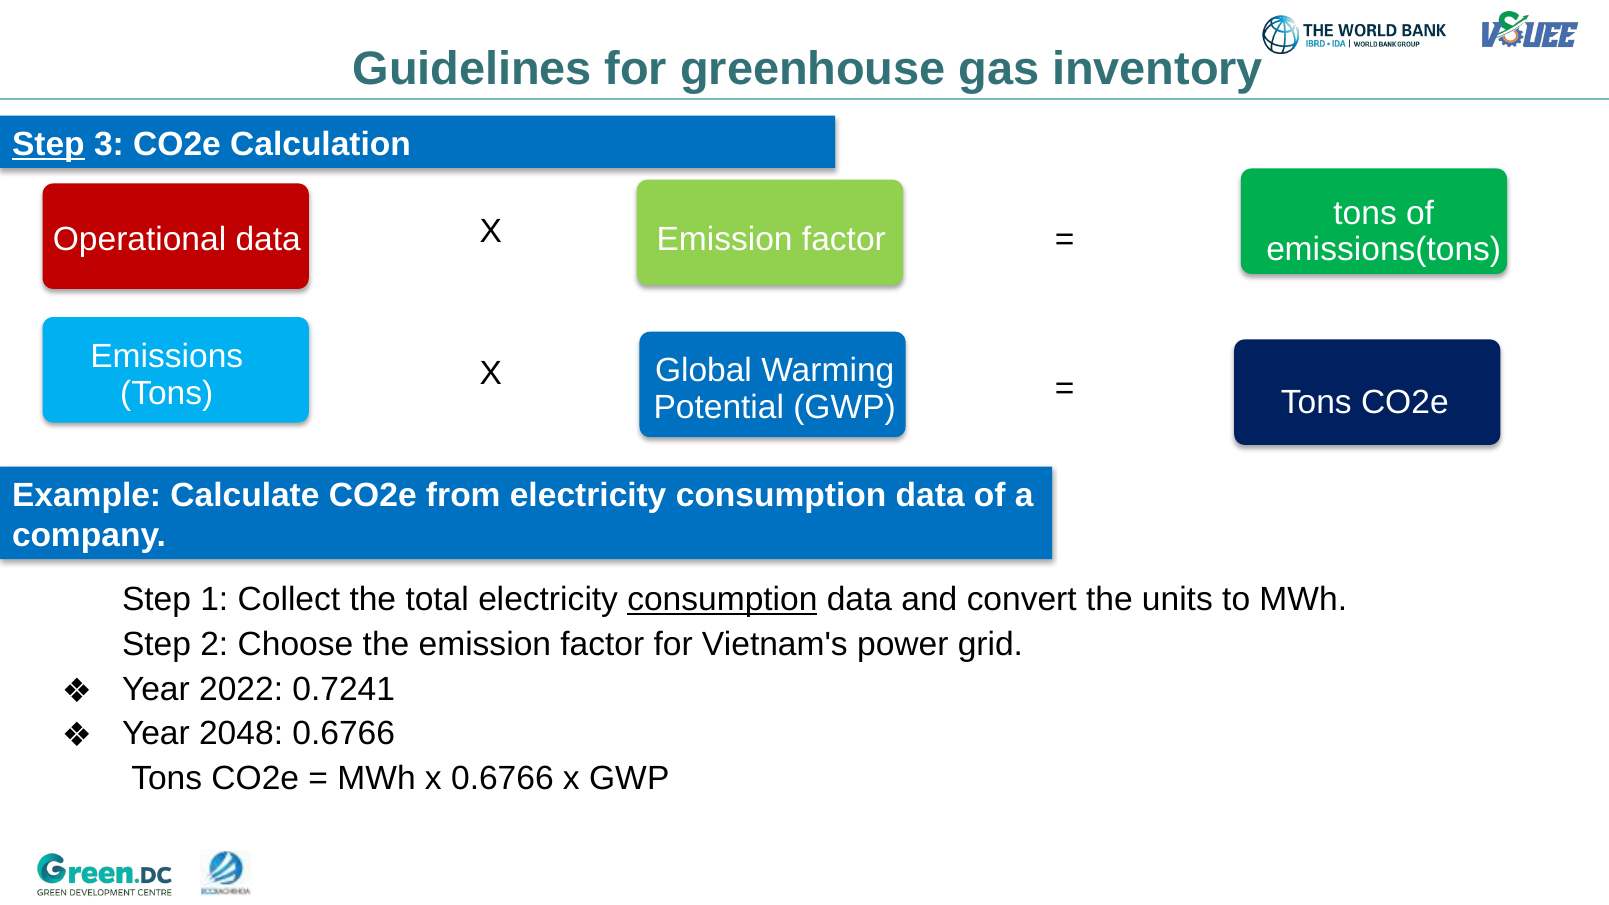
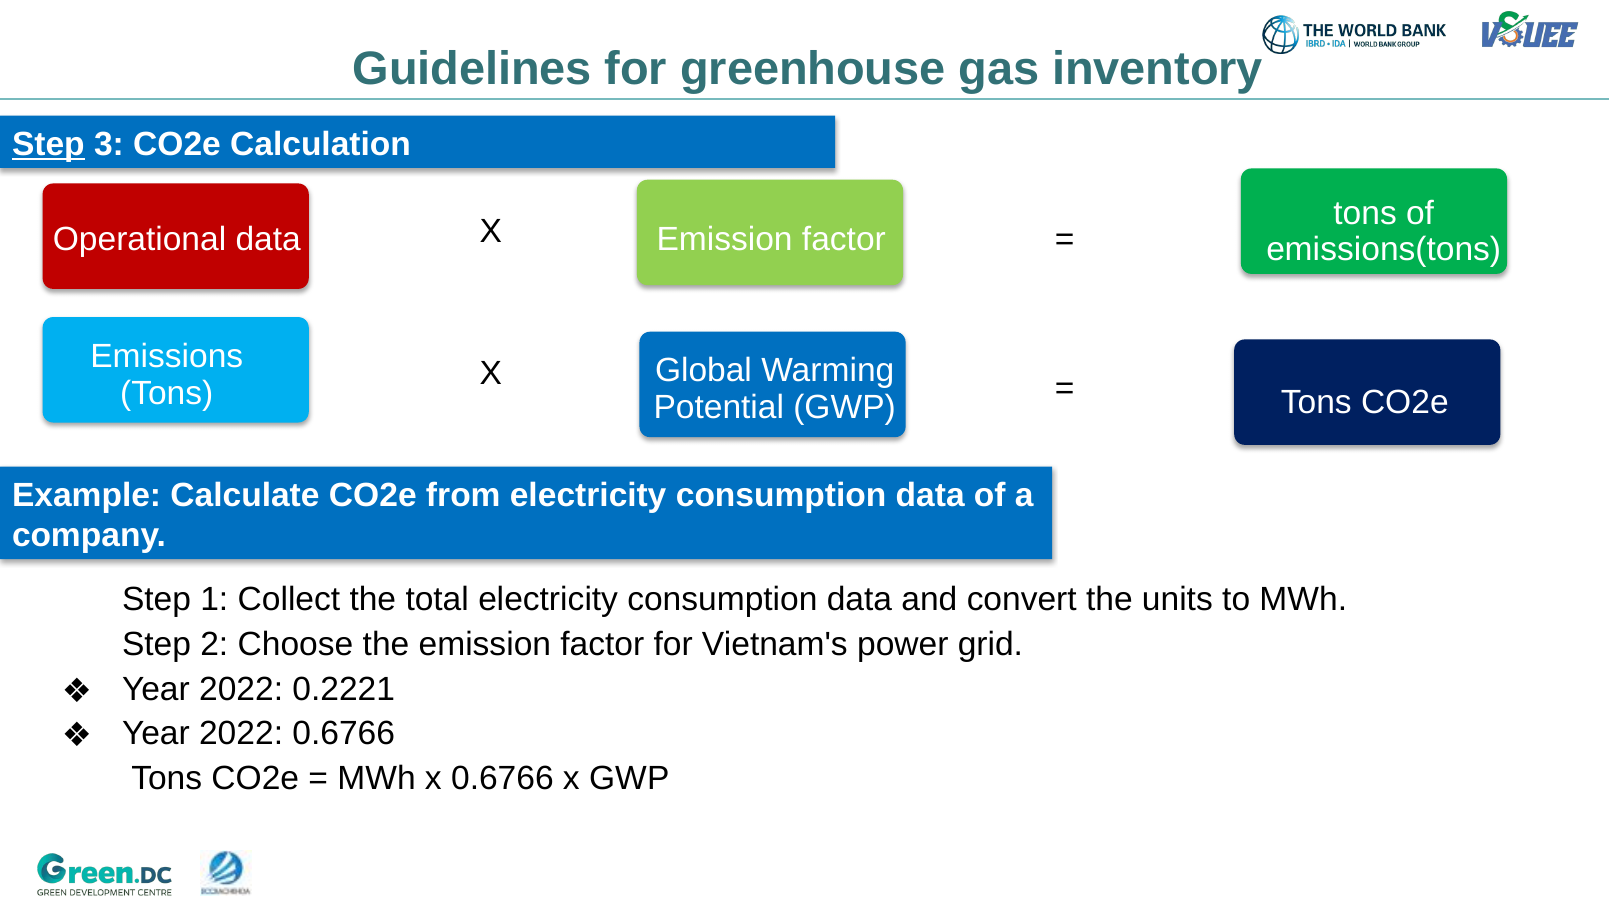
consumption at (722, 600) underline: present -> none
0.7241: 0.7241 -> 0.2221
2048 at (241, 734): 2048 -> 2022
